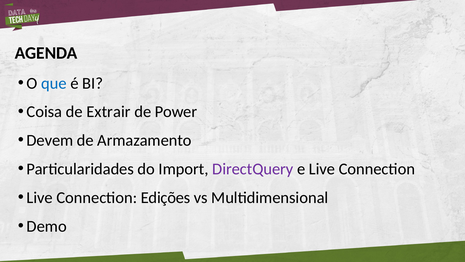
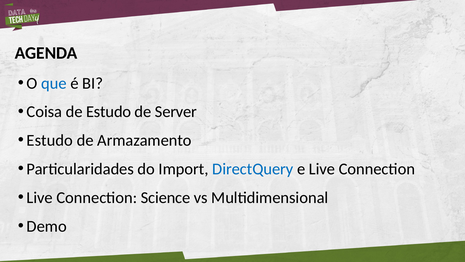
de Extrair: Extrair -> Estudo
Power: Power -> Server
Devem at (50, 140): Devem -> Estudo
DirectQuery colour: purple -> blue
Edições: Edições -> Science
